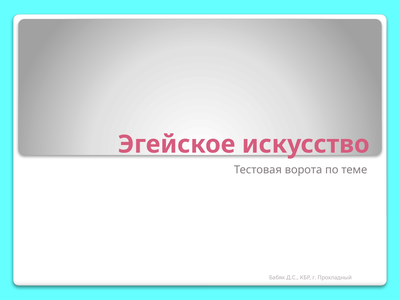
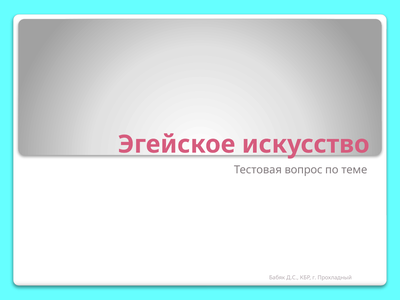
ворота: ворота -> вопрос
